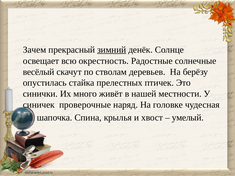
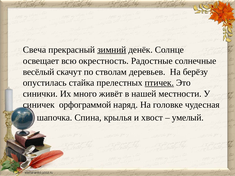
Зачем: Зачем -> Свеча
птичек underline: none -> present
проверочные: проверочные -> орфограммой
